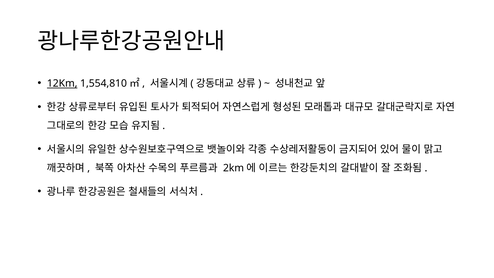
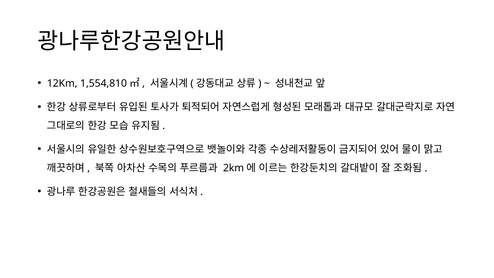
12Km underline: present -> none
